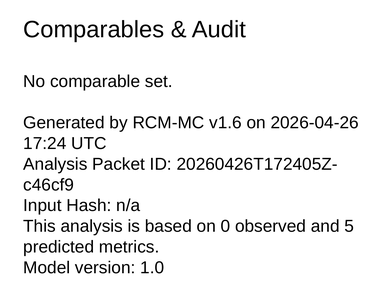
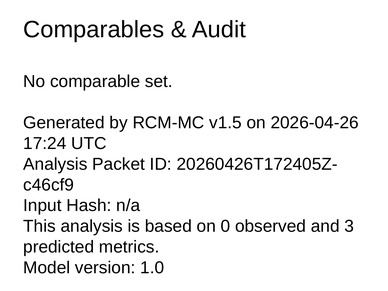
v1.6: v1.6 -> v1.5
5: 5 -> 3
